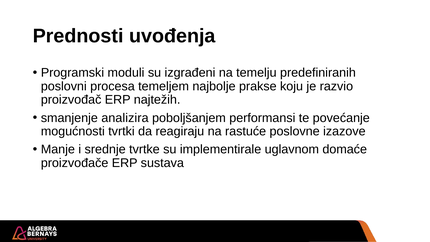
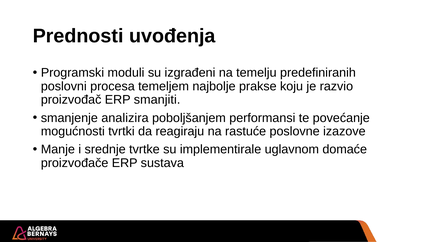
najtežih: najtežih -> smanjiti
